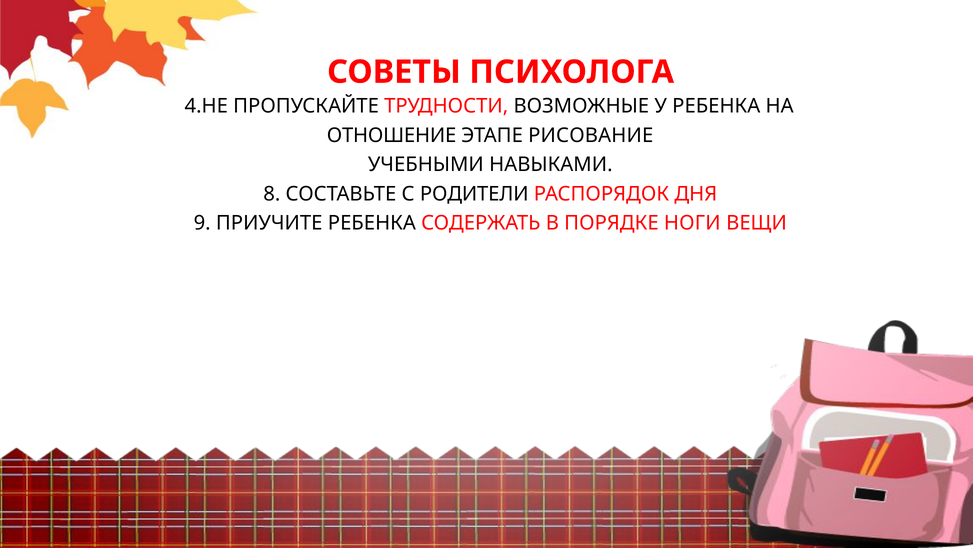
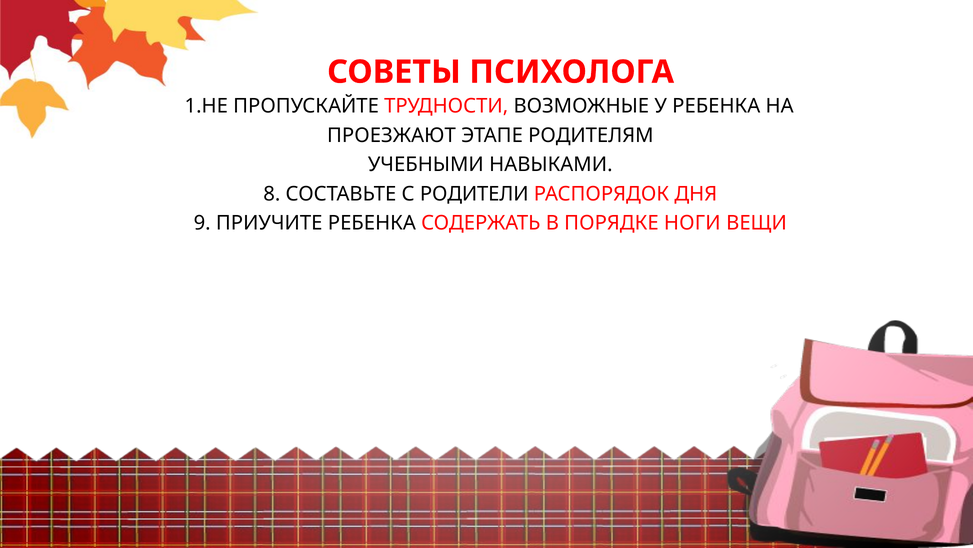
4.НЕ: 4.НЕ -> 1.НЕ
ОТНОШЕНИЕ: ОТНОШЕНИЕ -> ПРОЕЗЖАЮТ
РИСОВАНИЕ: РИСОВАНИЕ -> РОДИТЕЛЯМ
